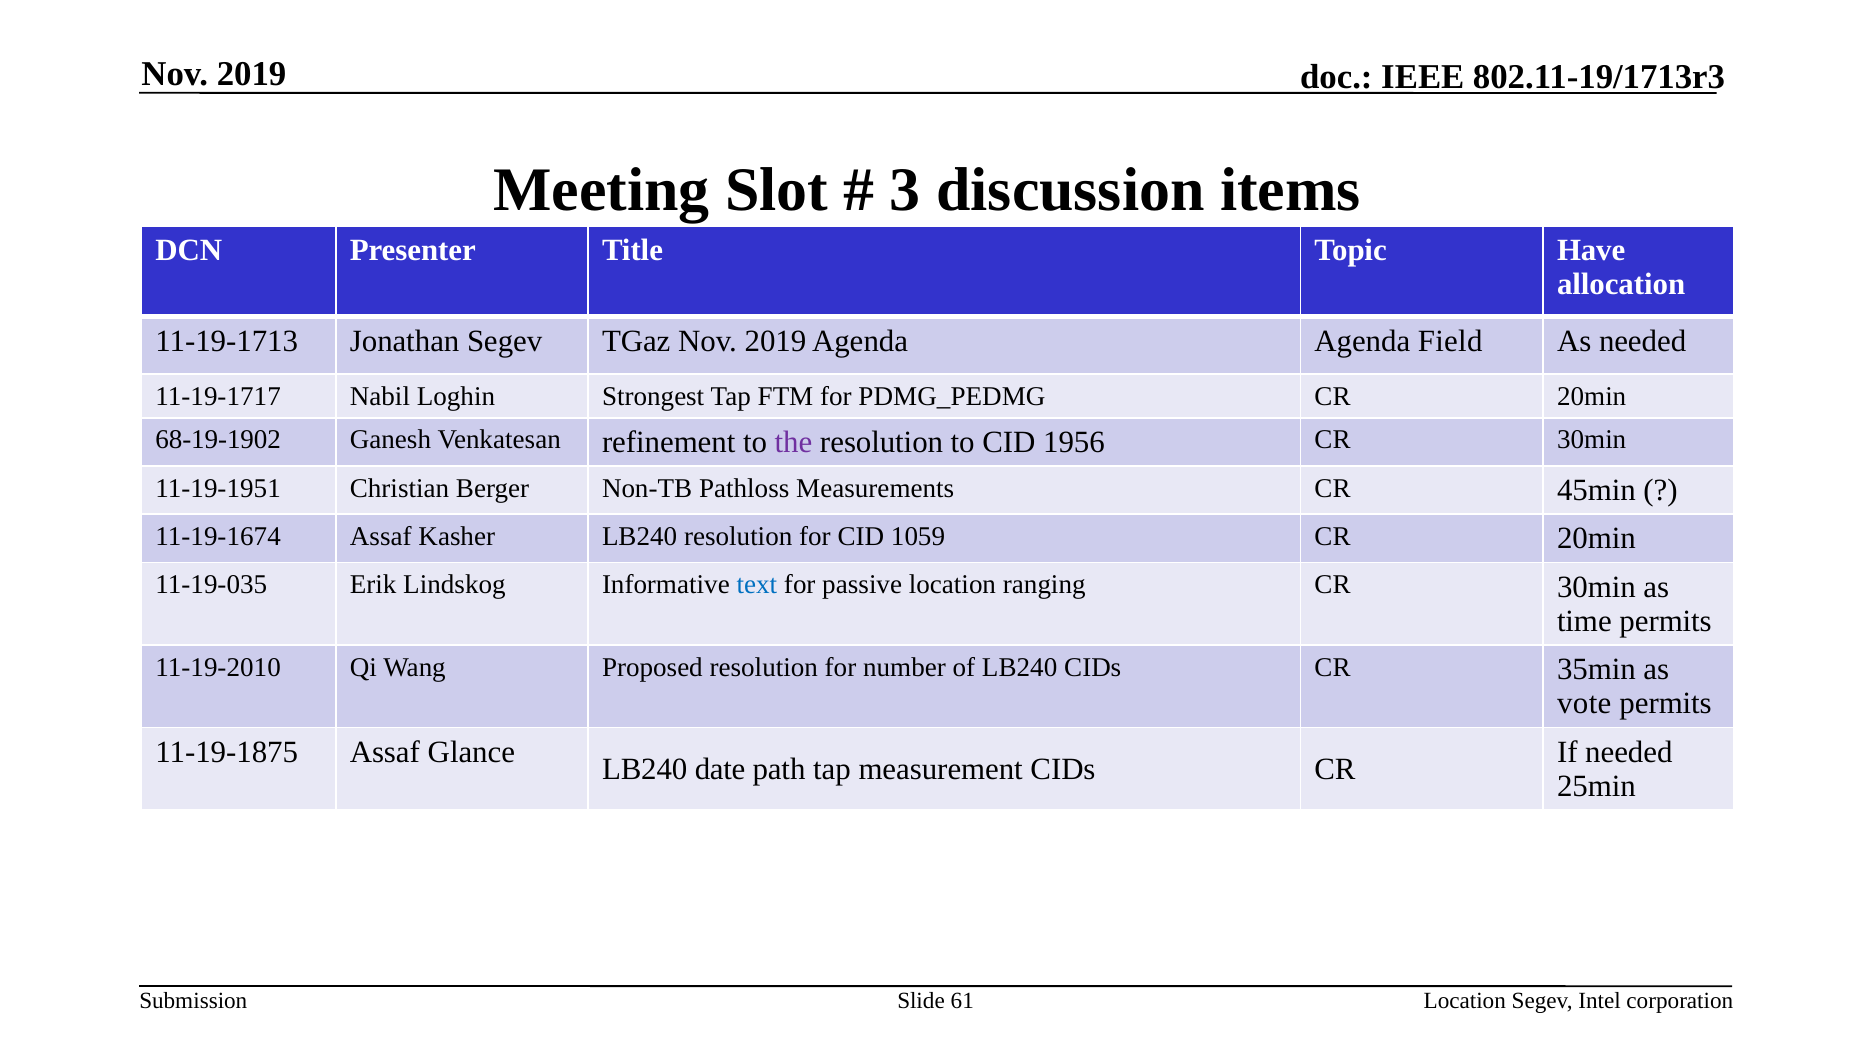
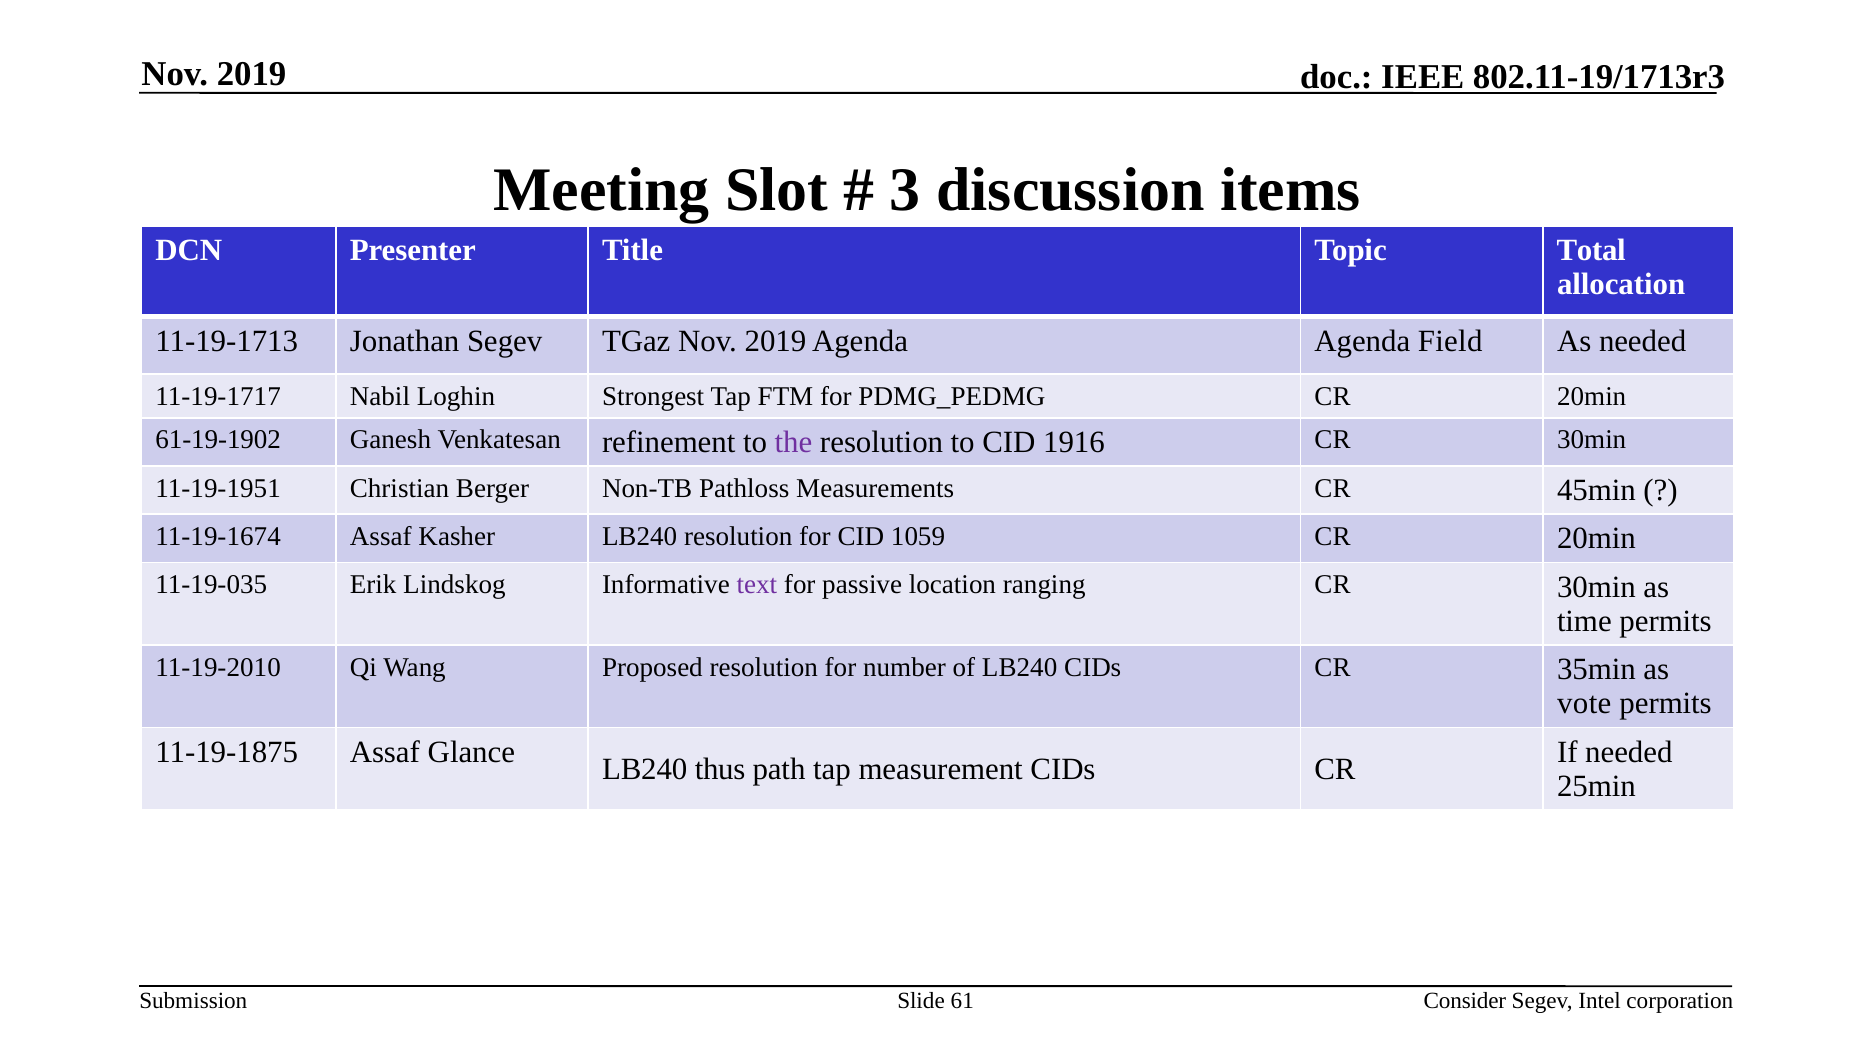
Have: Have -> Total
68-19-1902: 68-19-1902 -> 61-19-1902
1956: 1956 -> 1916
text colour: blue -> purple
date: date -> thus
Location at (1465, 1001): Location -> Consider
